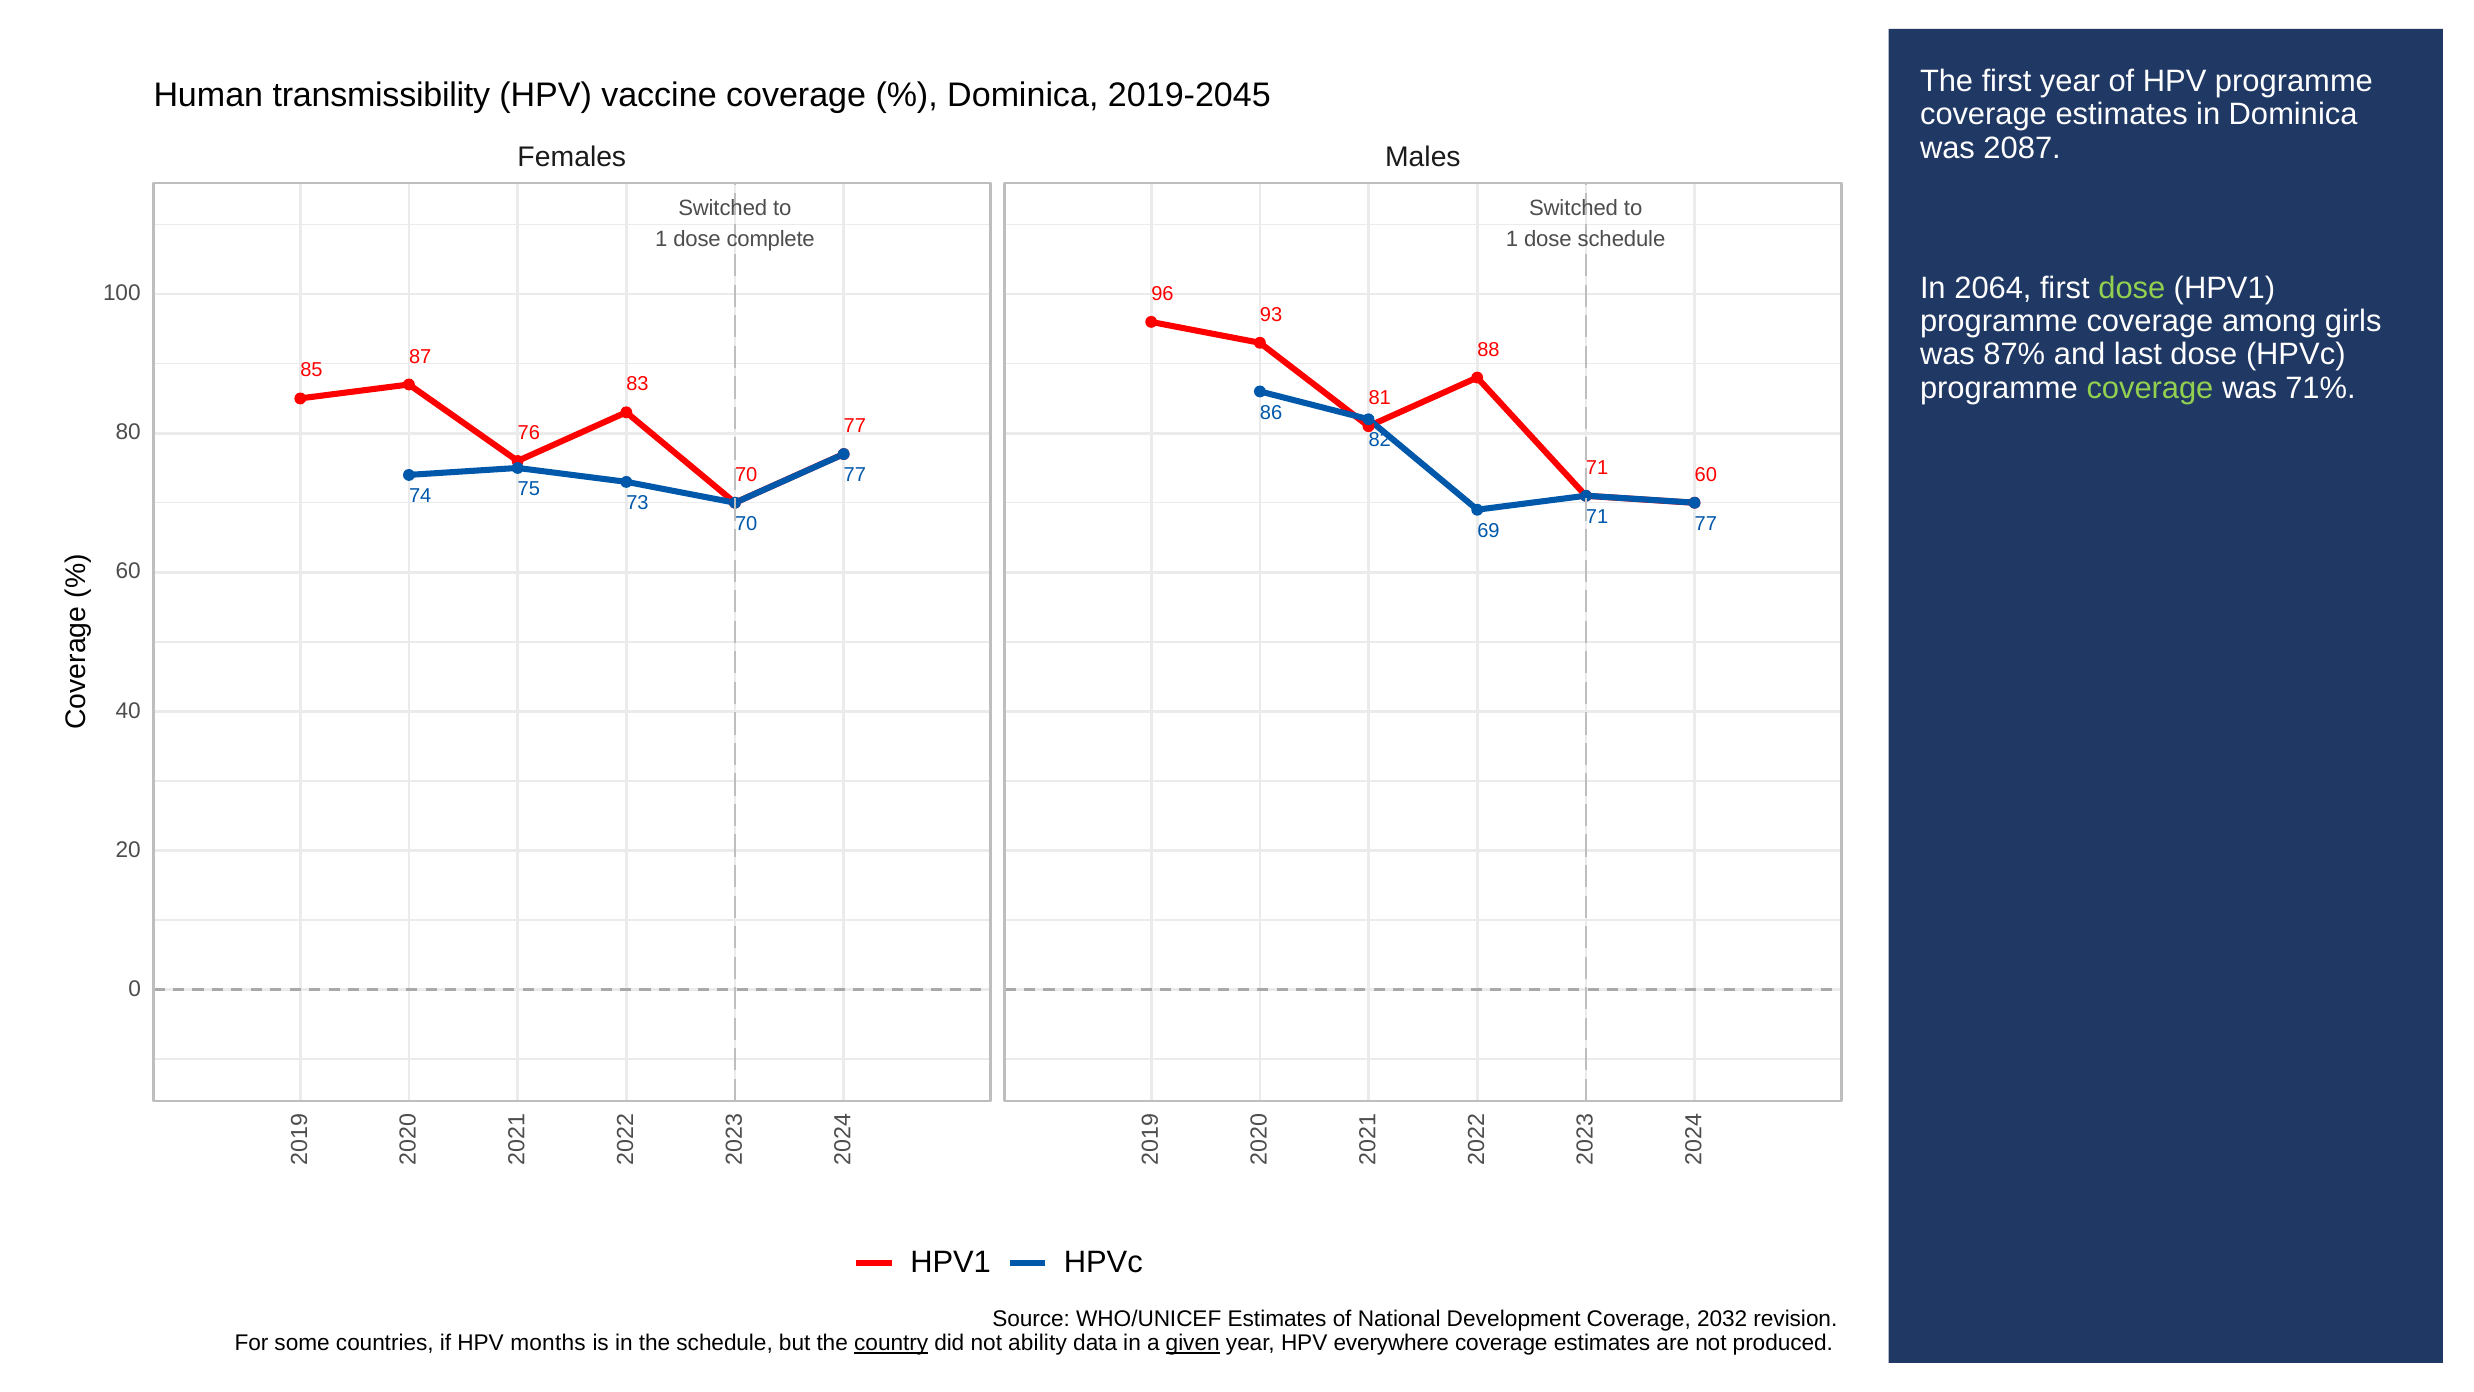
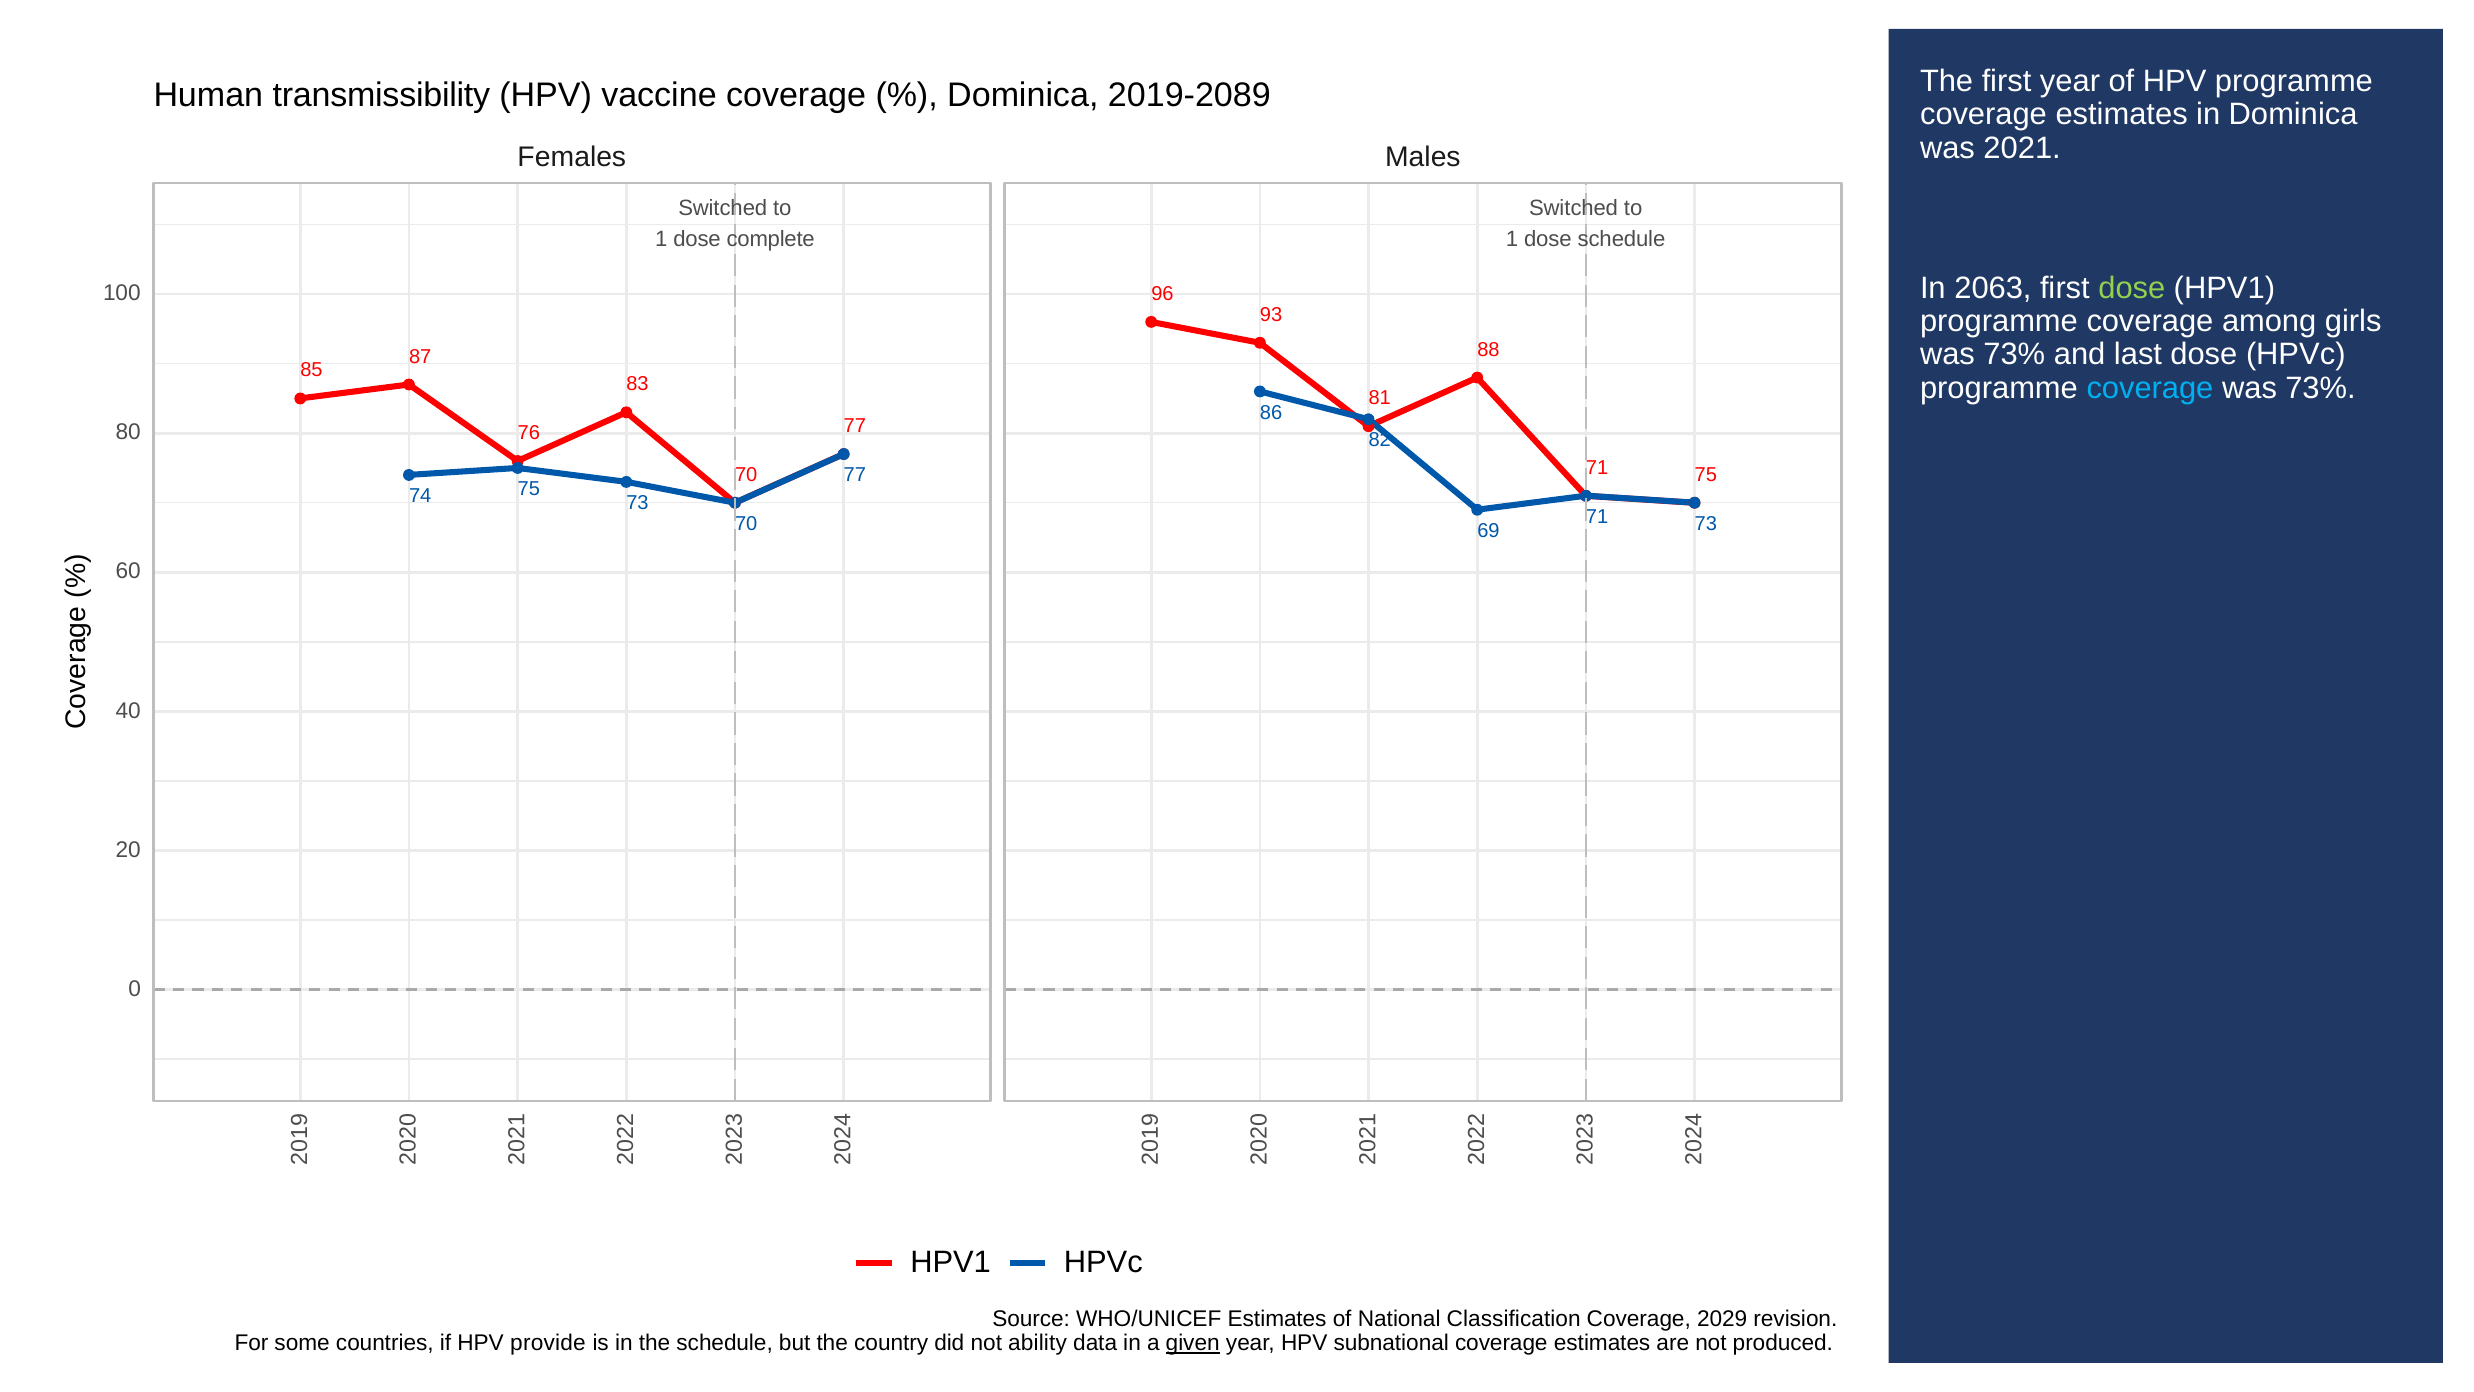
2019-2045: 2019-2045 -> 2019-2089
2087: 2087 -> 2021
2064: 2064 -> 2063
87% at (2014, 355): 87% -> 73%
coverage at (2150, 388) colour: light green -> light blue
71% at (2320, 388): 71% -> 73%
71 60: 60 -> 75
71 77: 77 -> 73
Development: Development -> Classification
2032: 2032 -> 2029
months: months -> provide
country underline: present -> none
everywhere: everywhere -> subnational
